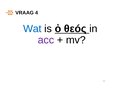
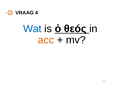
acc colour: purple -> orange
